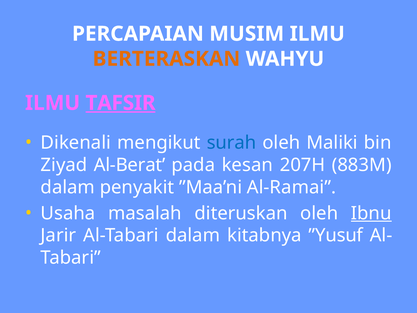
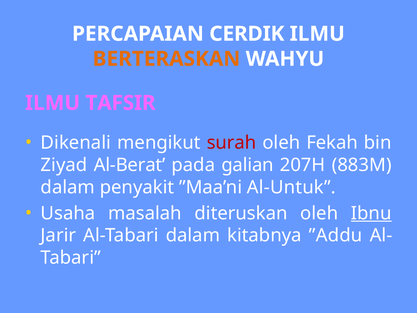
MUSIM: MUSIM -> CERDIK
TAFSIR underline: present -> none
surah colour: blue -> red
Maliki: Maliki -> Fekah
kesan: kesan -> galian
Al-Ramai: Al-Ramai -> Al-Untuk
”Yusuf: ”Yusuf -> ”Addu
